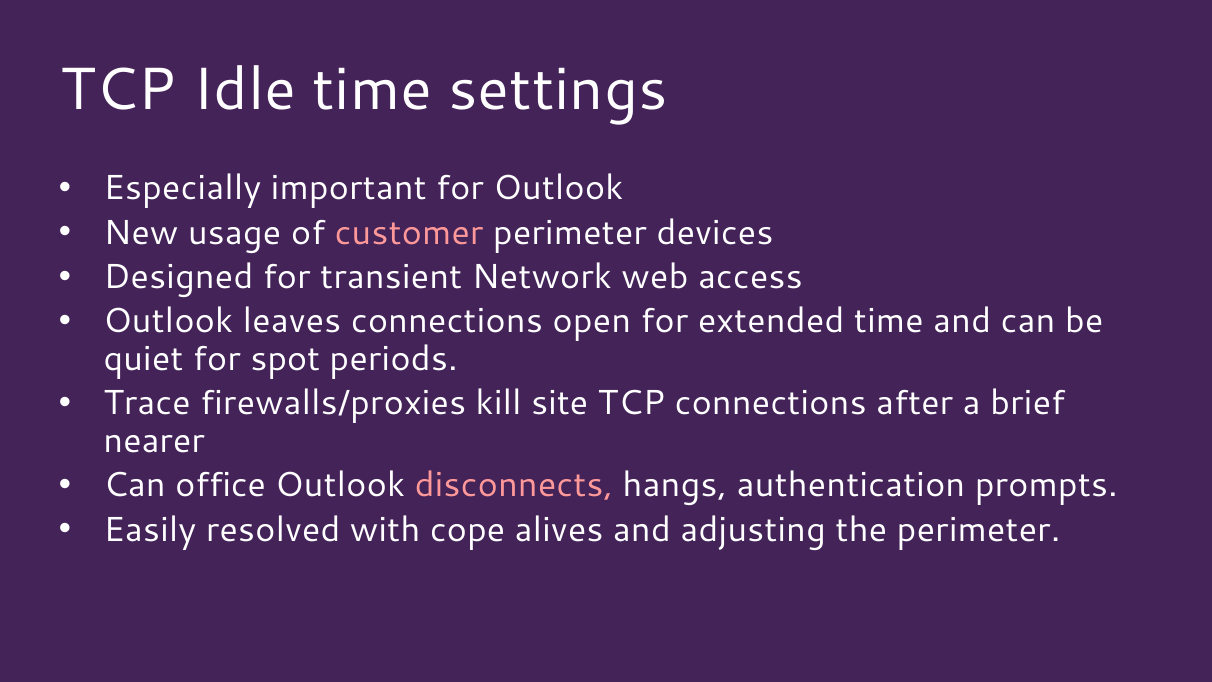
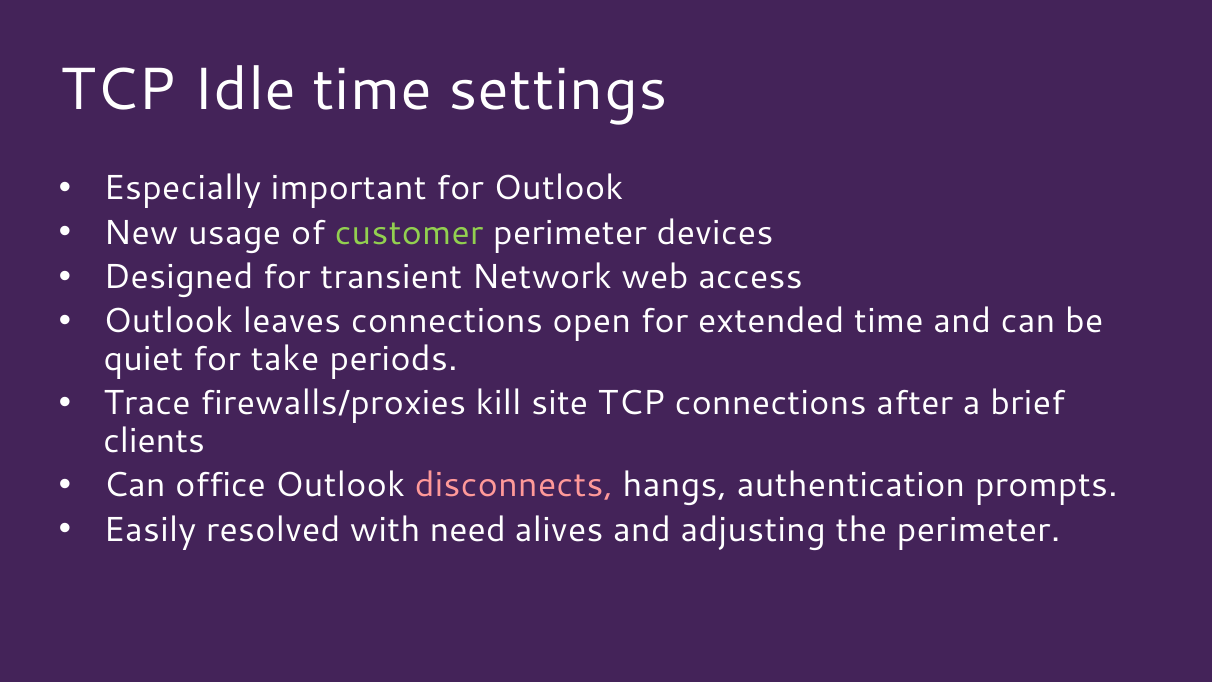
customer colour: pink -> light green
spot: spot -> take
nearer: nearer -> clients
cope: cope -> need
